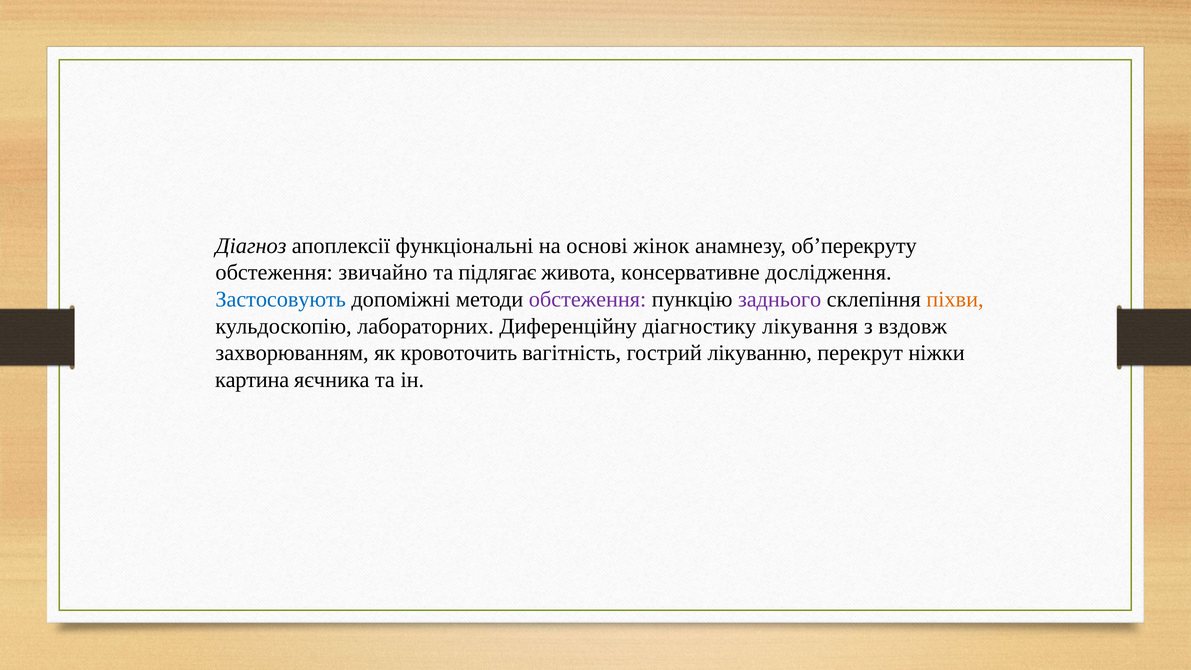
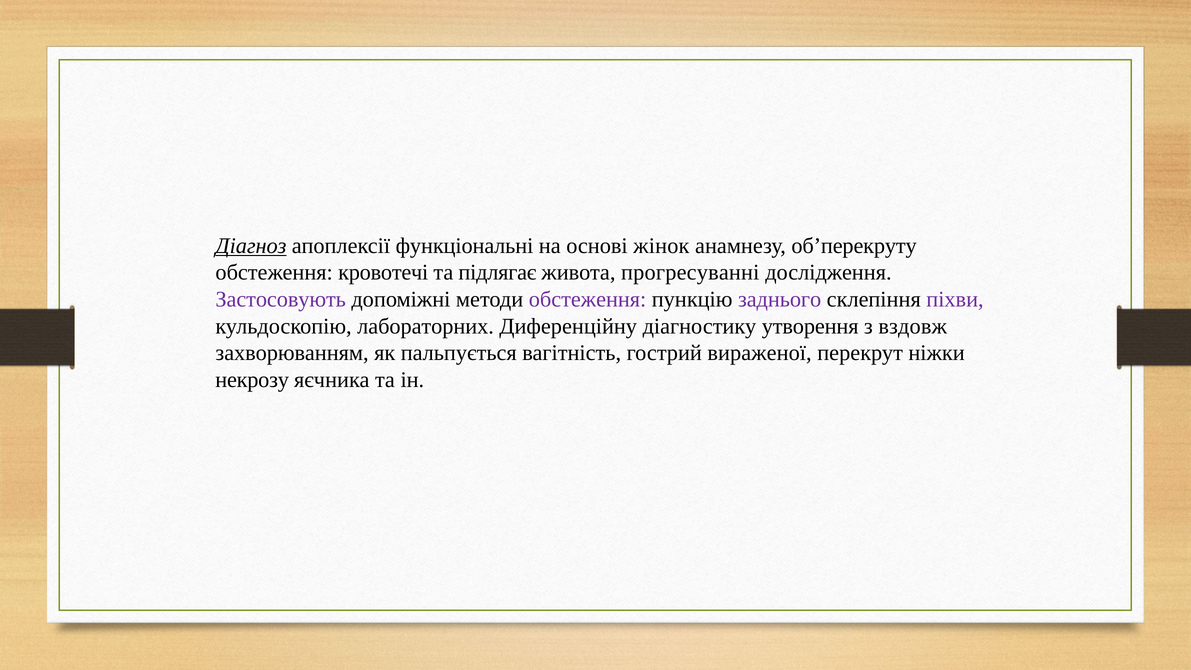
Діагноз underline: none -> present
звичайно: звичайно -> кровотечі
консервативне: консервативне -> прогресуванні
Застосовують colour: blue -> purple
піхви colour: orange -> purple
лікування: лікування -> утворення
кровоточить: кровоточить -> пальпується
лікуванню: лікуванню -> вираженої
картина: картина -> некрозу
